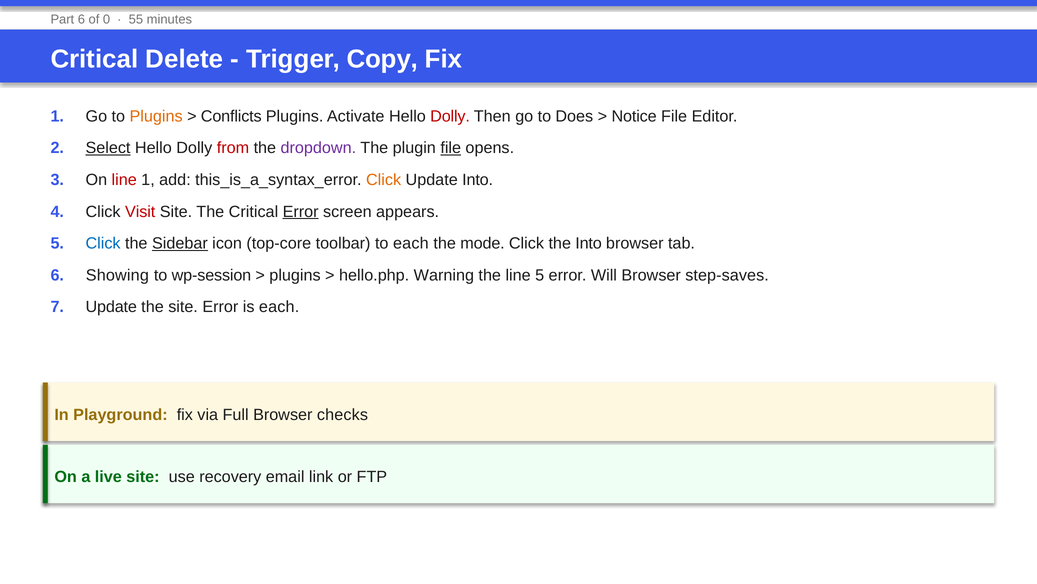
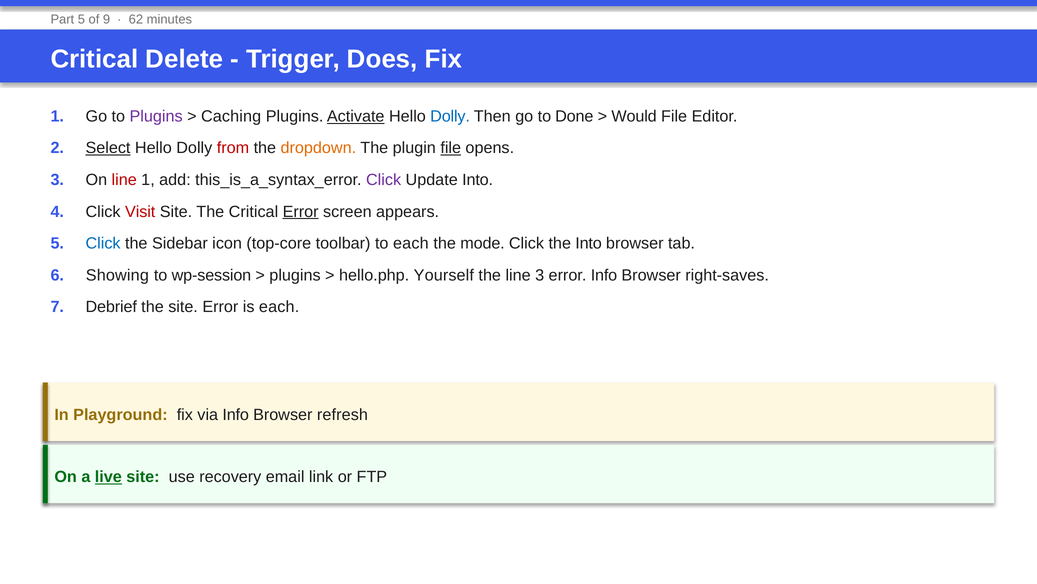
Part 6: 6 -> 5
0: 0 -> 9
55: 55 -> 62
Copy: Copy -> Does
Plugins at (156, 116) colour: orange -> purple
Conflicts: Conflicts -> Caching
Activate underline: none -> present
Dolly at (450, 116) colour: red -> blue
Does: Does -> Done
Notice: Notice -> Would
dropdown colour: purple -> orange
Click at (384, 180) colour: orange -> purple
Sidebar underline: present -> none
Warning: Warning -> Yourself
line 5: 5 -> 3
error Will: Will -> Info
step-saves: step-saves -> right-saves
7 Update: Update -> Debrief
via Full: Full -> Info
checks: checks -> refresh
live underline: none -> present
